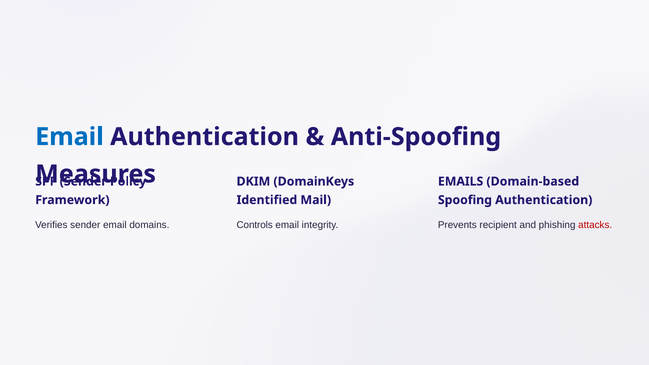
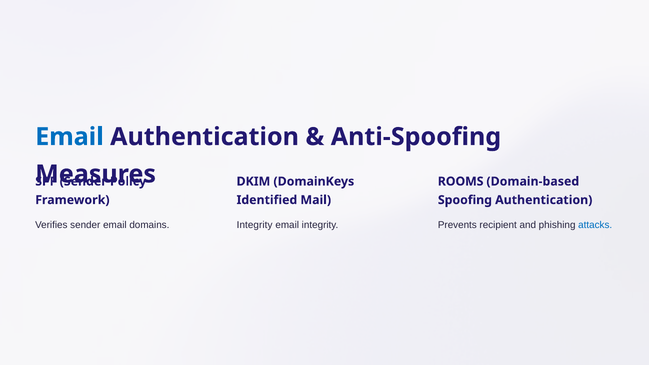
EMAILS: EMAILS -> ROOMS
Controls at (255, 225): Controls -> Integrity
attacks colour: red -> blue
